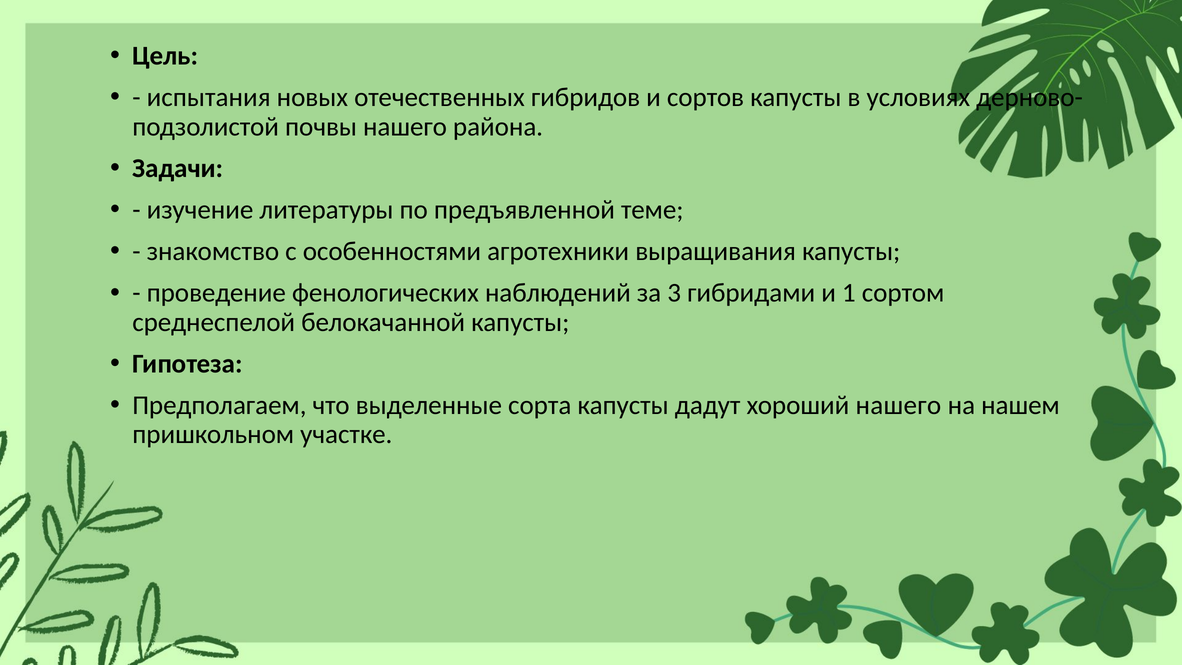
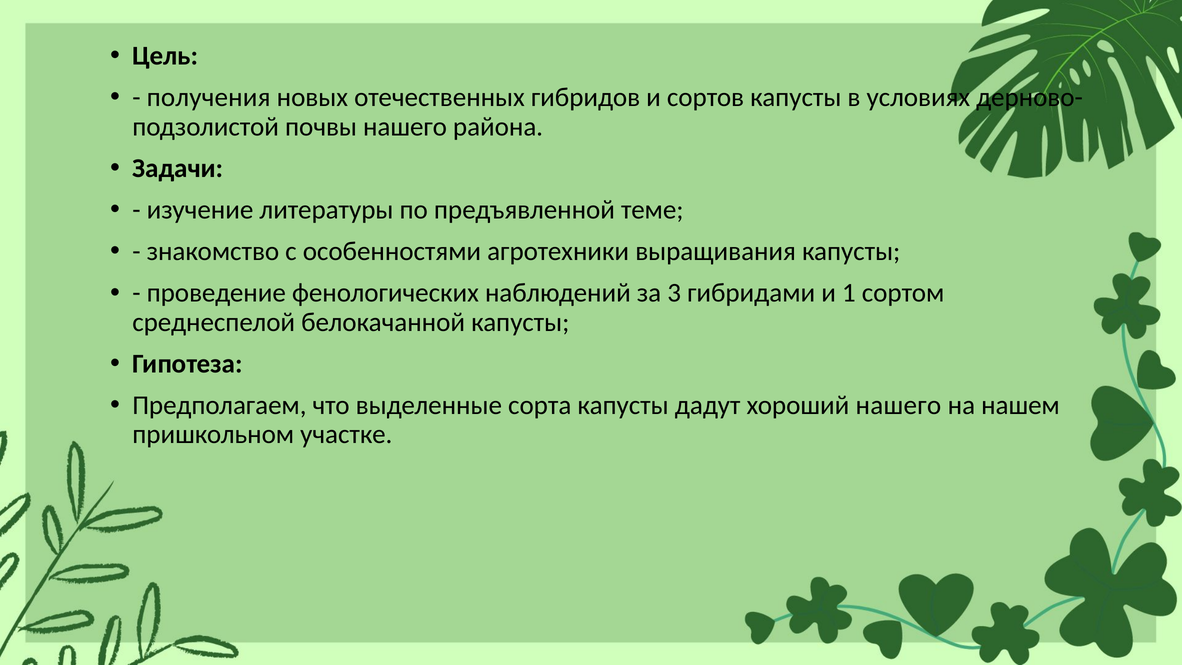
испытания: испытания -> получения
